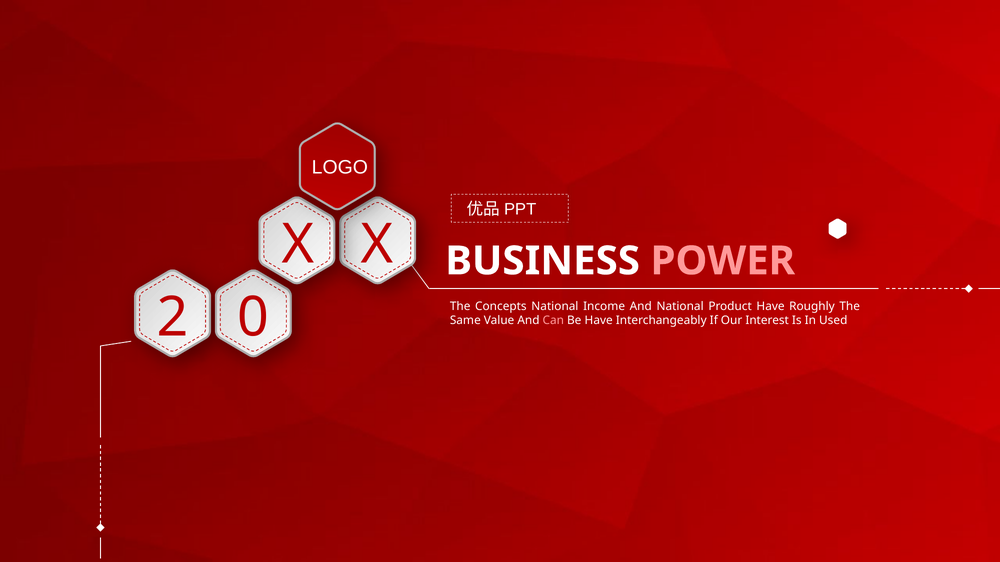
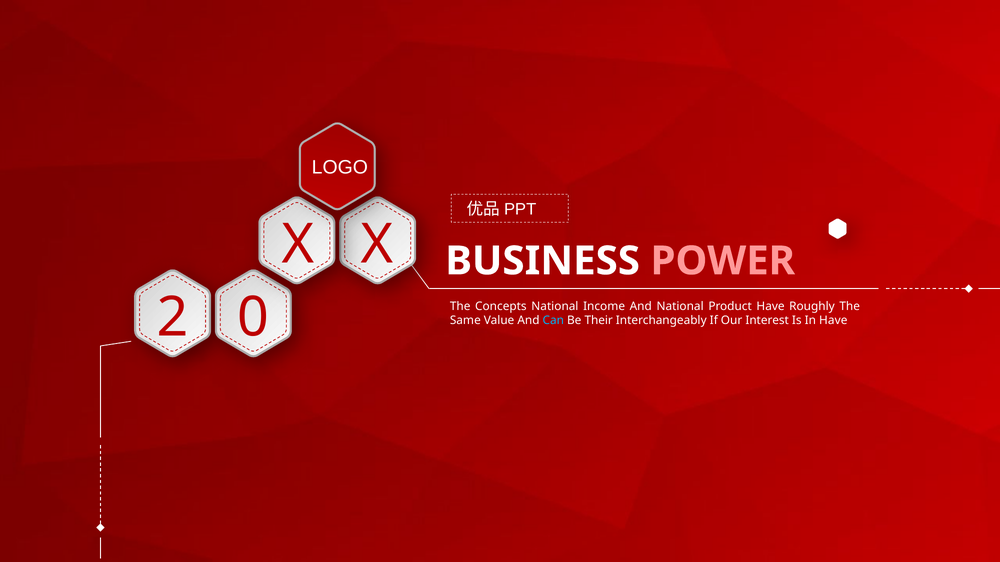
Can colour: pink -> light blue
Be Have: Have -> Their
In Used: Used -> Have
